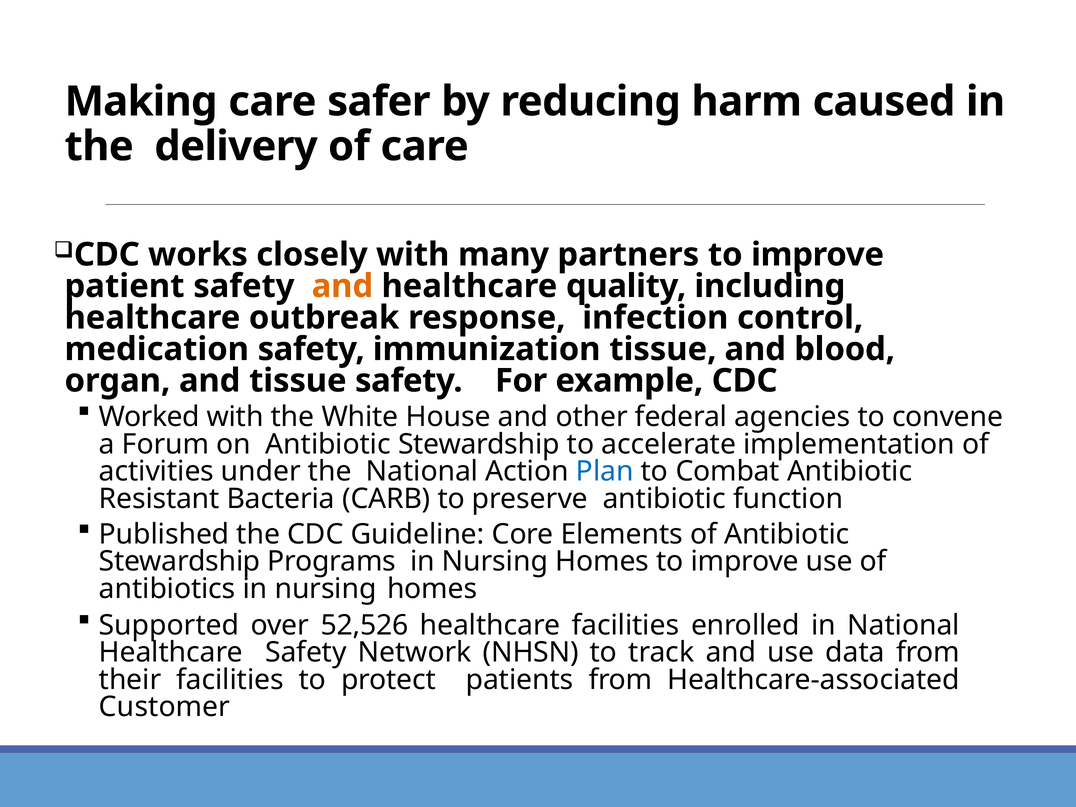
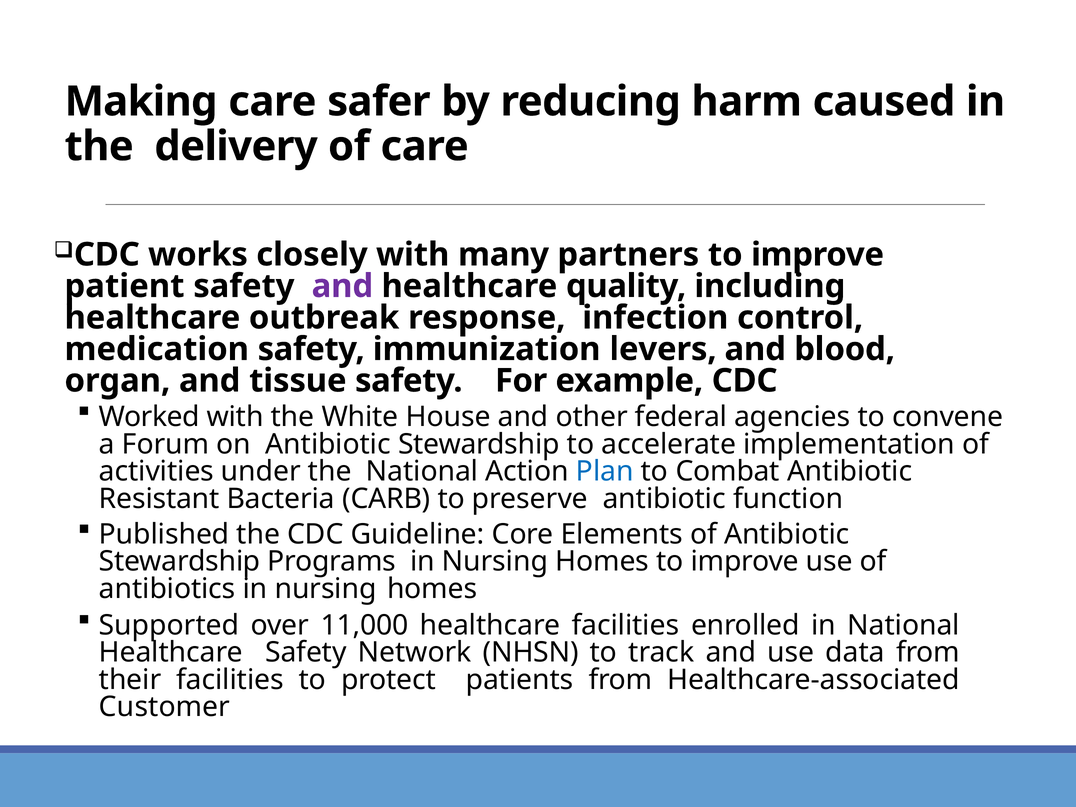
and at (342, 286) colour: orange -> purple
immunization tissue: tissue -> levers
52,526: 52,526 -> 11,000
